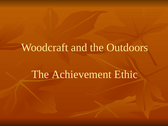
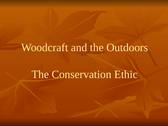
Achievement: Achievement -> Conservation
